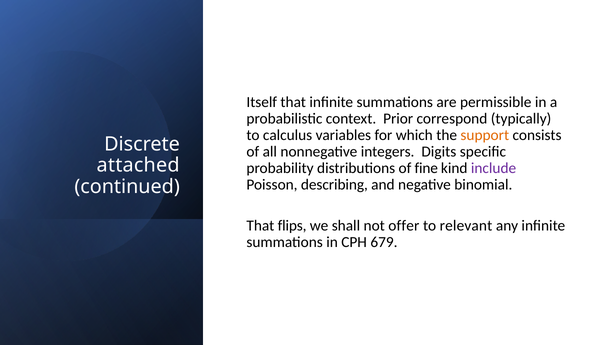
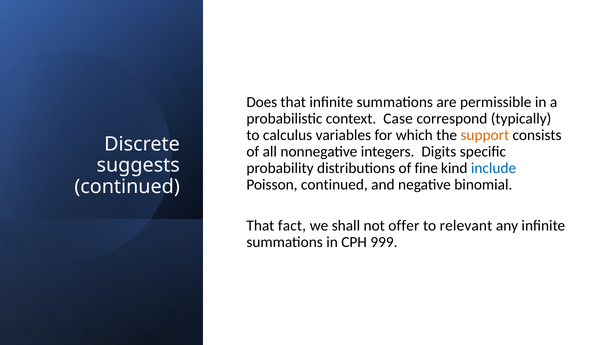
Itself: Itself -> Does
Prior: Prior -> Case
attached: attached -> suggests
include colour: purple -> blue
Poisson describing: describing -> continued
flips: flips -> fact
679: 679 -> 999
